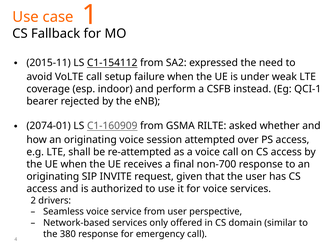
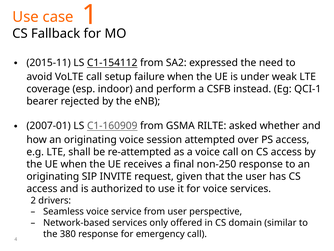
2074-01: 2074-01 -> 2007-01
non-700: non-700 -> non-250
